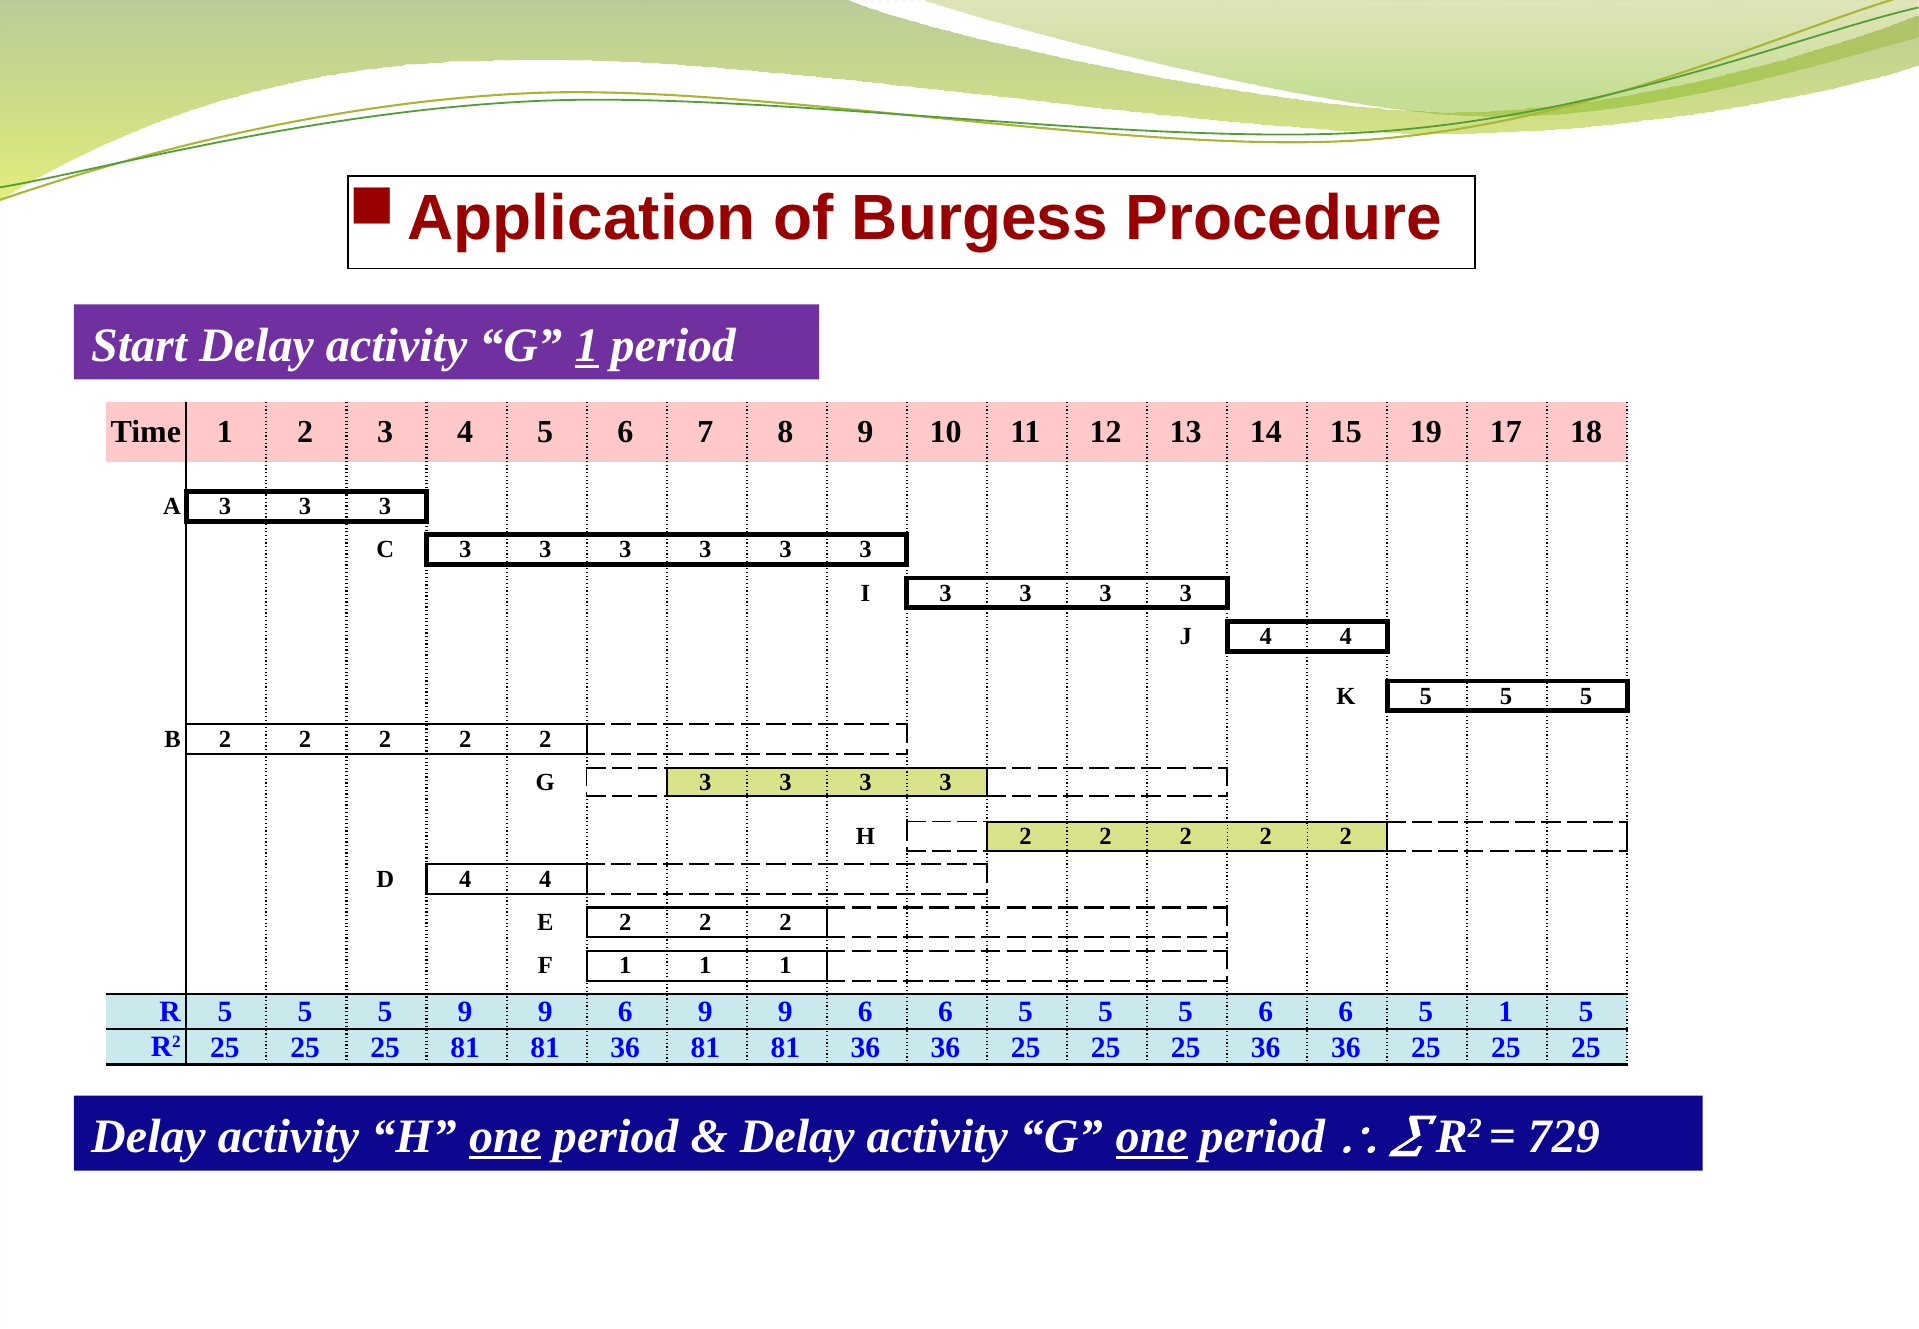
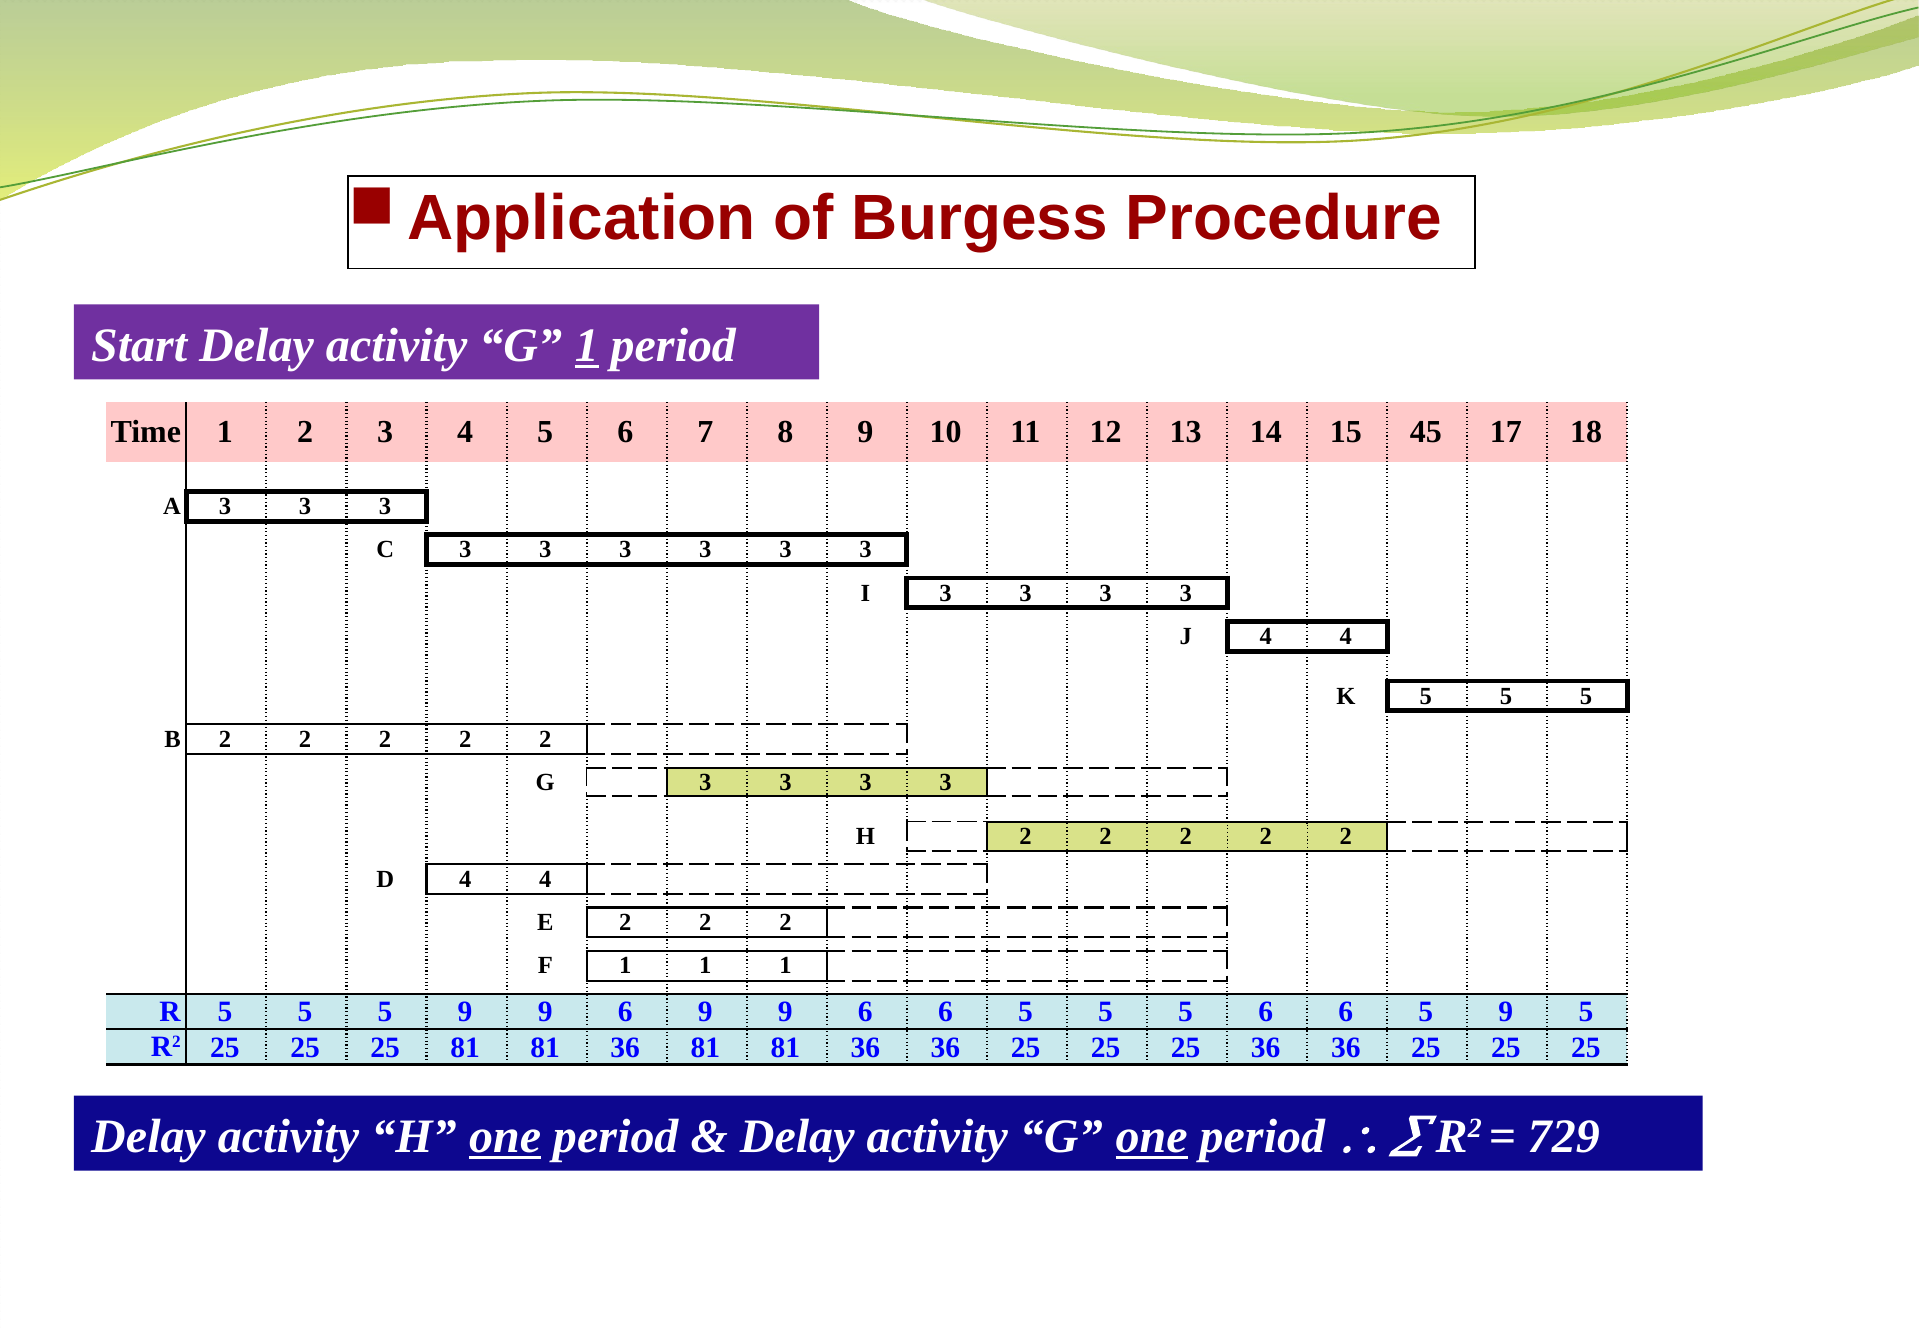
19: 19 -> 45
6 5 1: 1 -> 9
